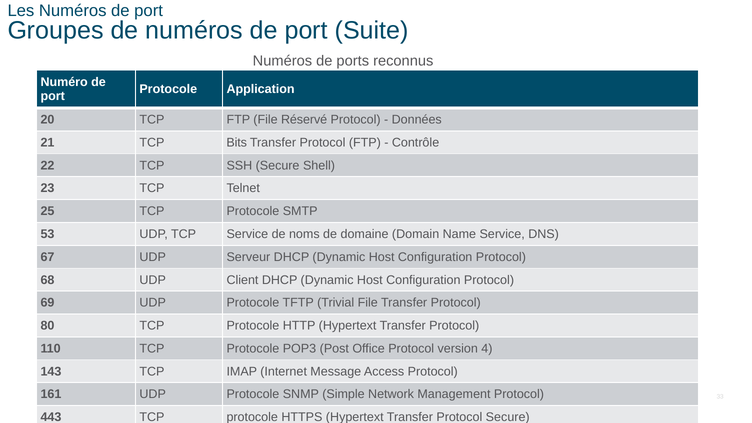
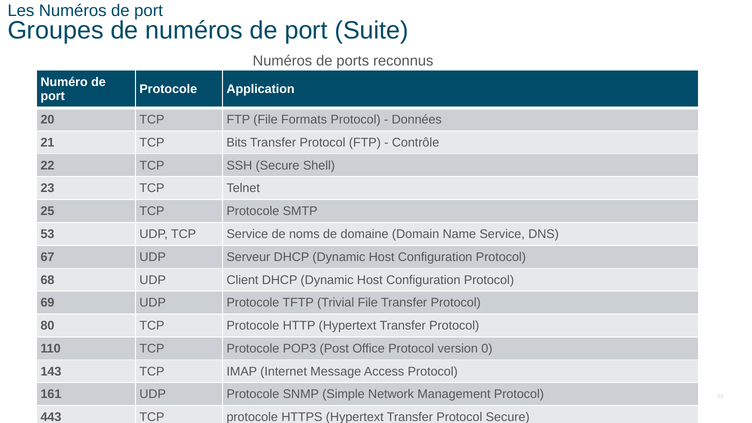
Réservé: Réservé -> Formats
4: 4 -> 0
